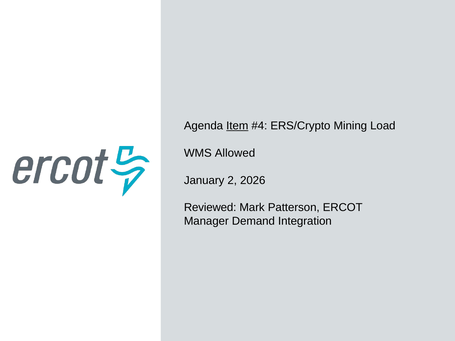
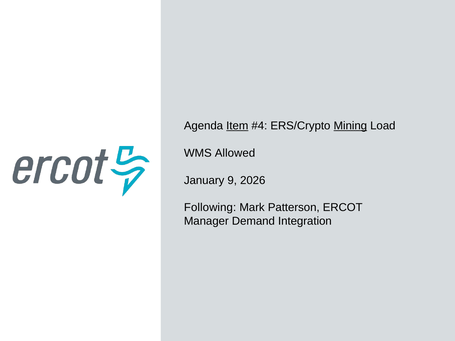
Mining underline: none -> present
2: 2 -> 9
Reviewed: Reviewed -> Following
